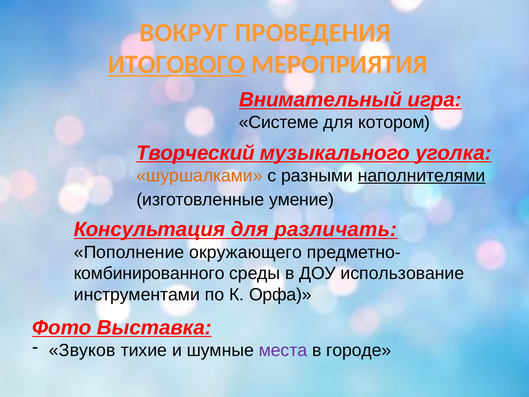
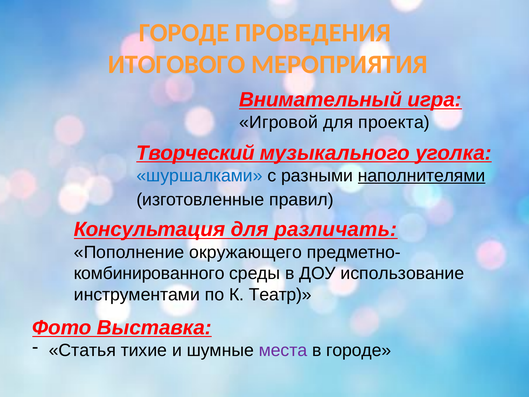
ВОКРУГ at (184, 33): ВОКРУГ -> ГОРОДЕ
ИТОГОВОГО underline: present -> none
Системе: Системе -> Игровой
котором: котором -> проекта
шуршалками colour: orange -> blue
умение: умение -> правил
Орфа: Орфа -> Театр
Звуков: Звуков -> Статья
